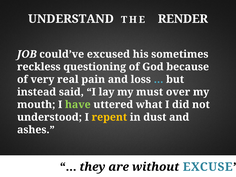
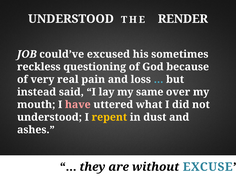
UNDERSTAND at (71, 19): UNDERSTAND -> UNDERSTOOD
must: must -> same
have colour: light green -> pink
